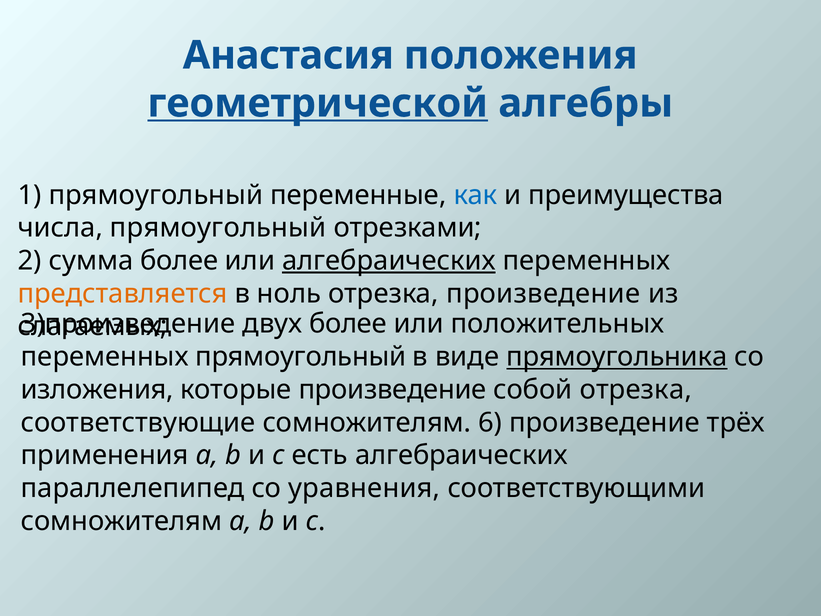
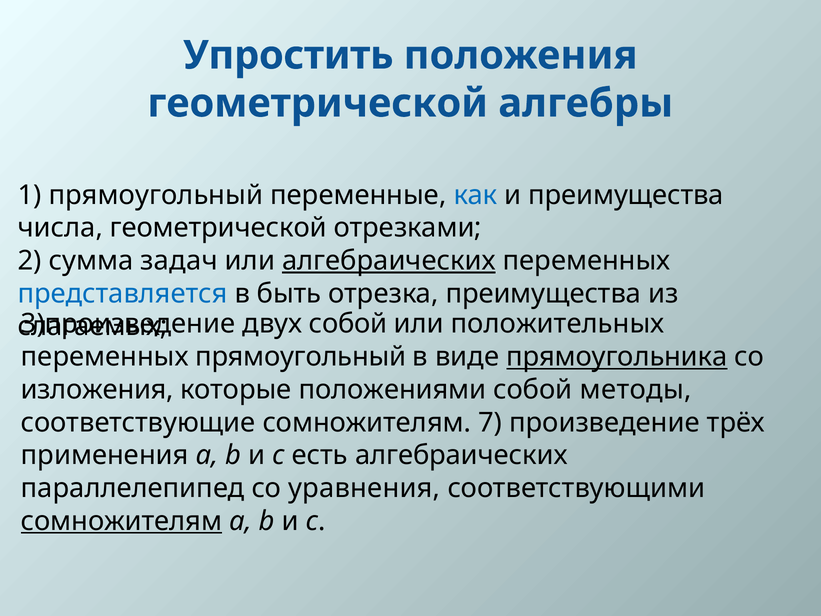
Анастасия: Анастасия -> Упростить
геометрической at (318, 103) underline: present -> none
числа прямоугольный: прямоугольный -> геометрической
сумма более: более -> задач
представляется colour: orange -> blue
ноль: ноль -> быть
отрезка произведение: произведение -> преимущества
двух более: более -> собой
которые произведение: произведение -> положениями
собой отрезка: отрезка -> методы
6: 6 -> 7
сомножителям at (121, 521) underline: none -> present
